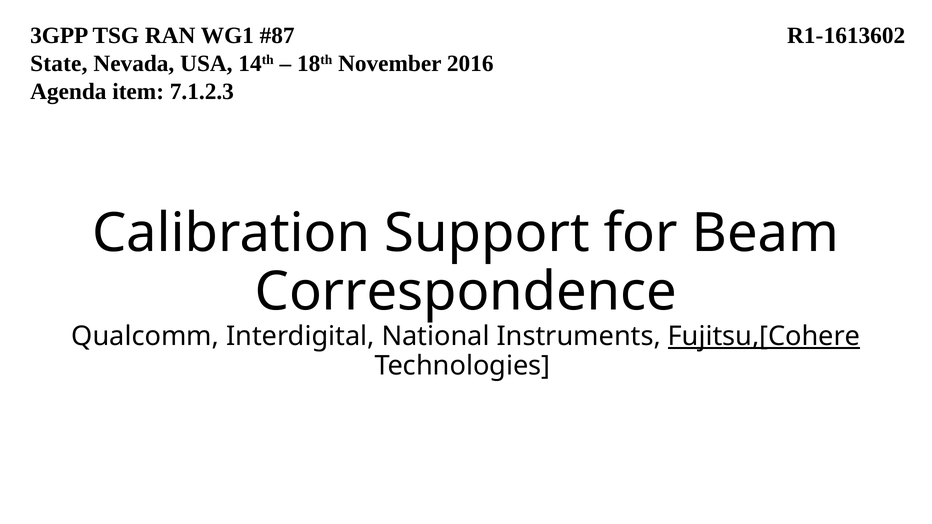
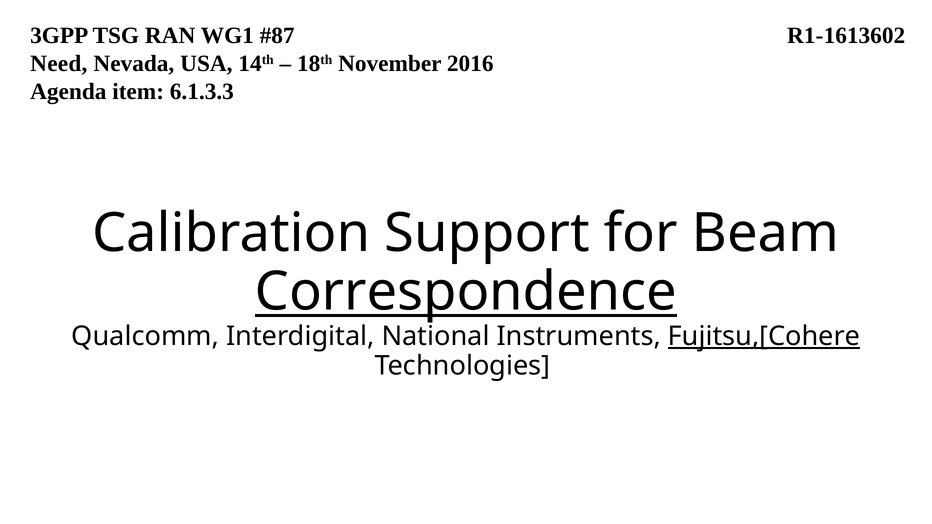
State: State -> Need
7.1.2.3: 7.1.2.3 -> 6.1.3.3
Correspondence underline: none -> present
